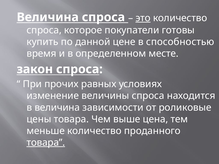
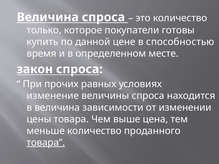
это underline: present -> none
спроса at (44, 30): спроса -> только
роликовые: роликовые -> изменении
